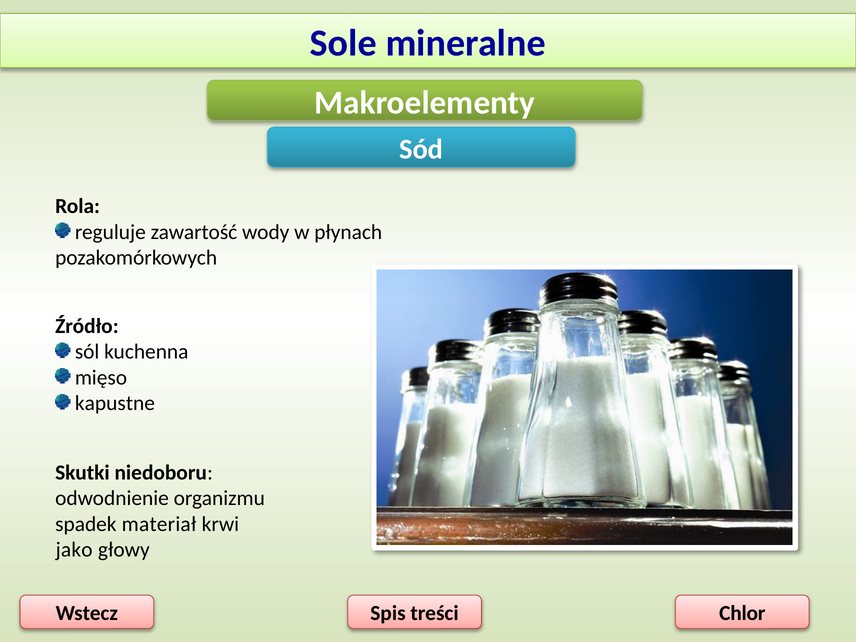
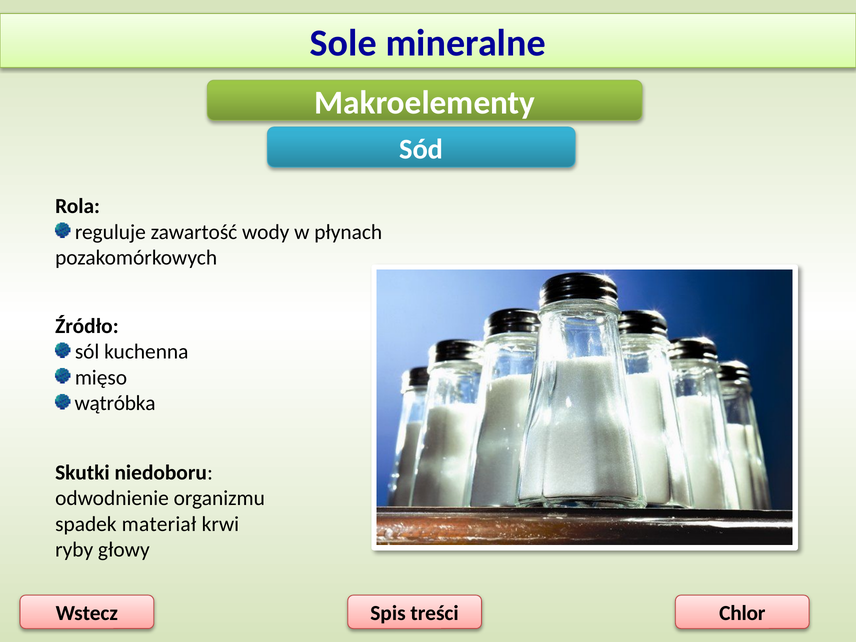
kapustne: kapustne -> wątróbka
jako: jako -> ryby
